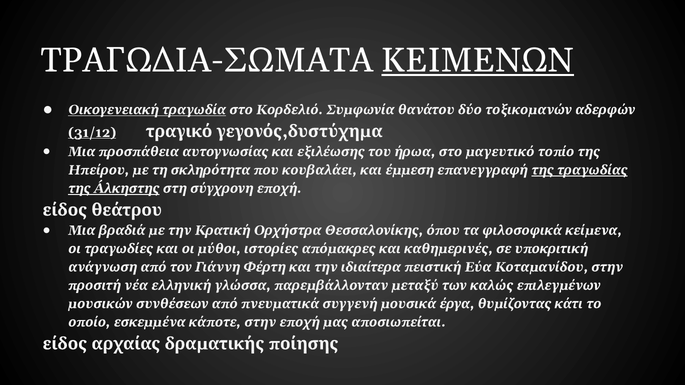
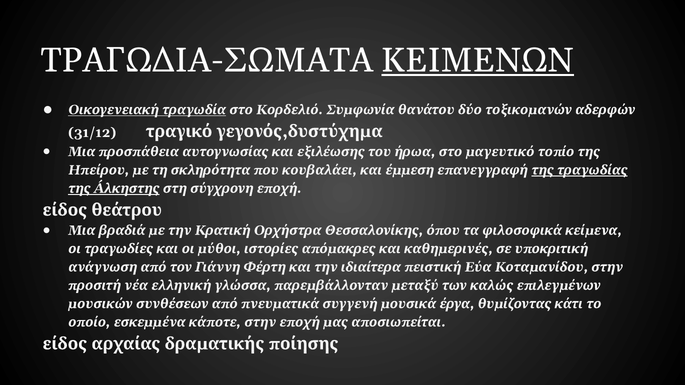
31/12 underline: present -> none
